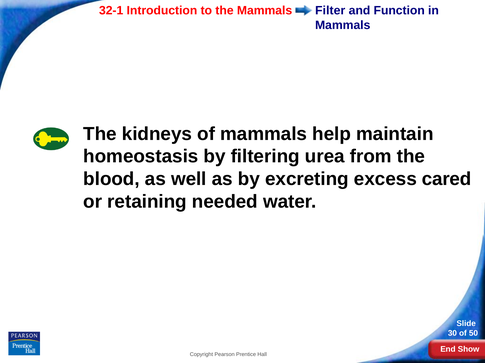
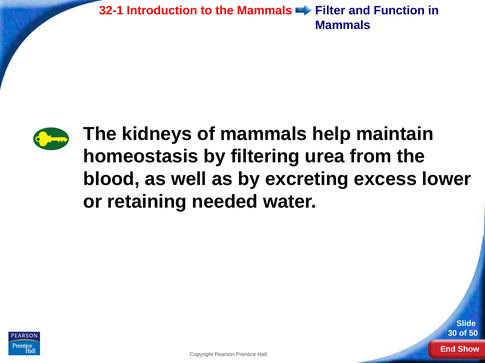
cared: cared -> lower
